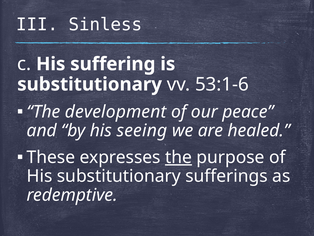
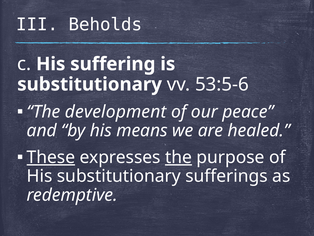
Sinless: Sinless -> Beholds
53:1-6: 53:1-6 -> 53:5-6
seeing: seeing -> means
These underline: none -> present
